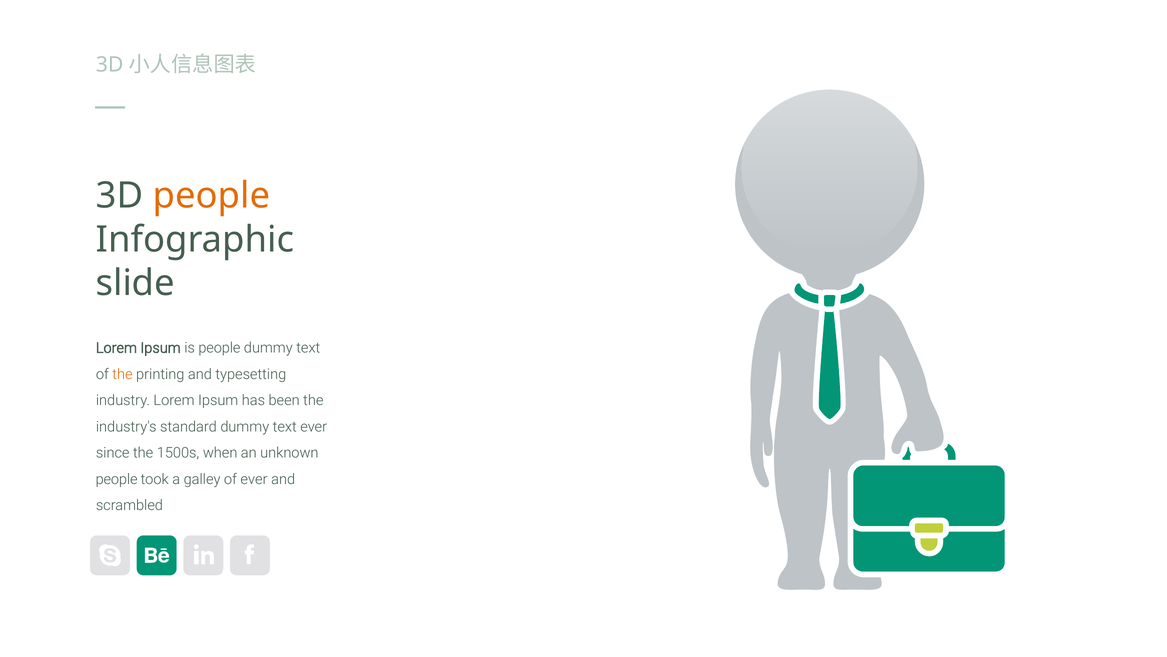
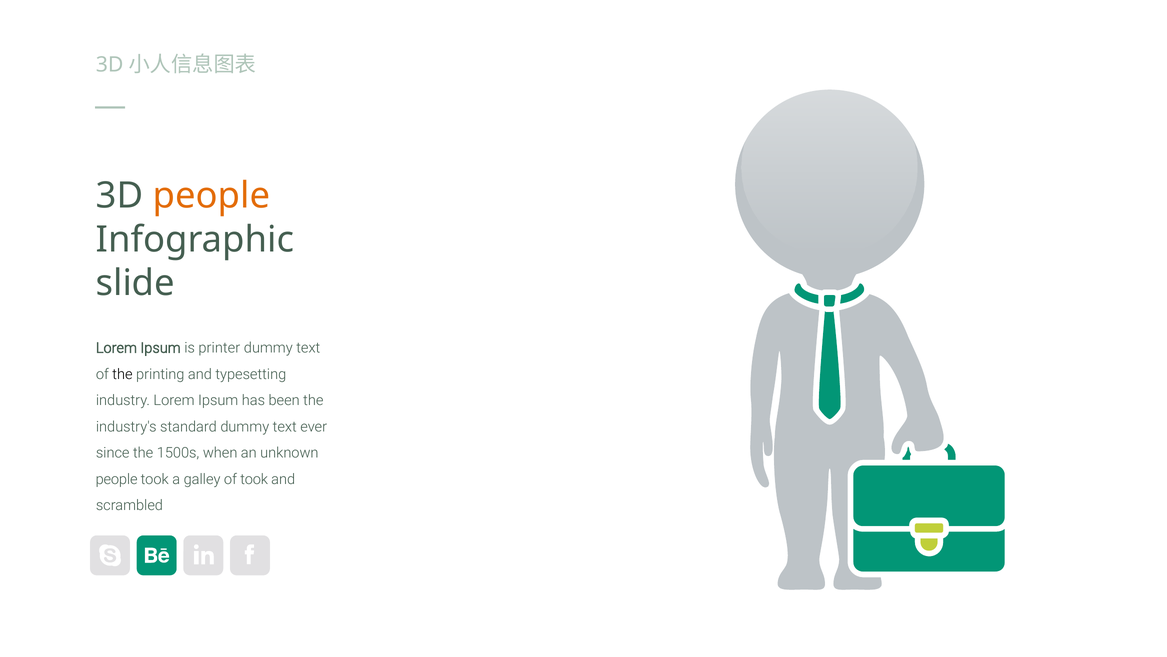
is people: people -> printer
the at (122, 374) colour: orange -> black
of ever: ever -> took
